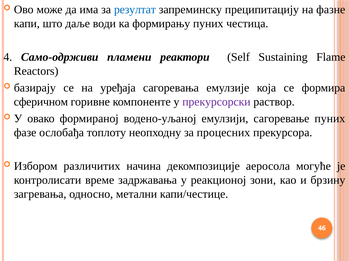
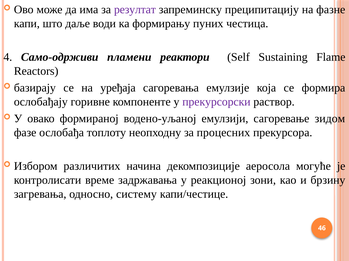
резултат colour: blue -> purple
сферичном: сферичном -> ослобађају
сагоревање пуних: пуних -> зидом
метални: метални -> систему
